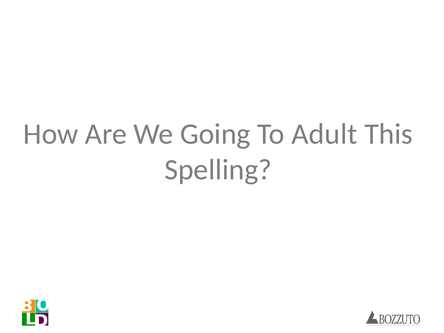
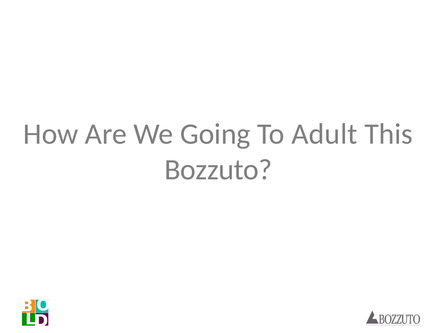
Spelling: Spelling -> Bozzuto
